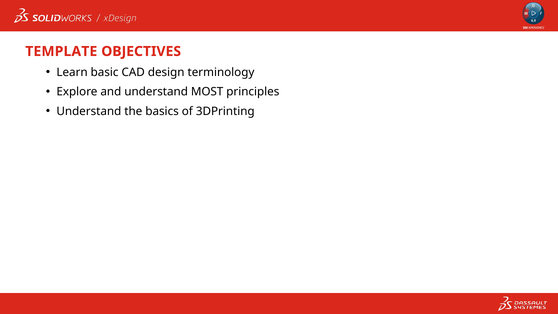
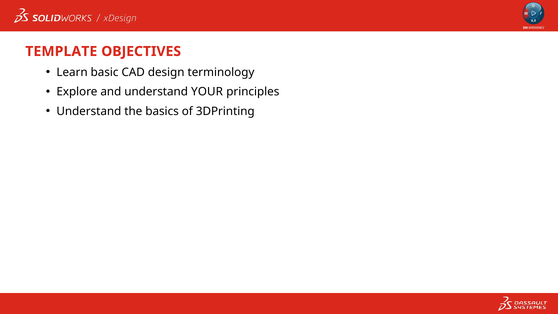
MOST: MOST -> YOUR
